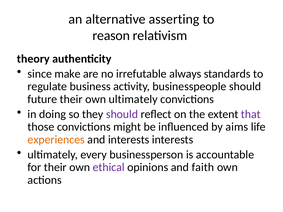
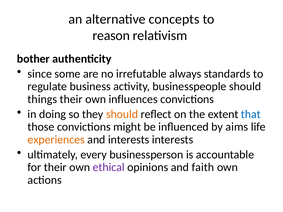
asserting: asserting -> concepts
theory: theory -> bother
make: make -> some
future: future -> things
own ultimately: ultimately -> influences
should at (122, 114) colour: purple -> orange
that colour: purple -> blue
